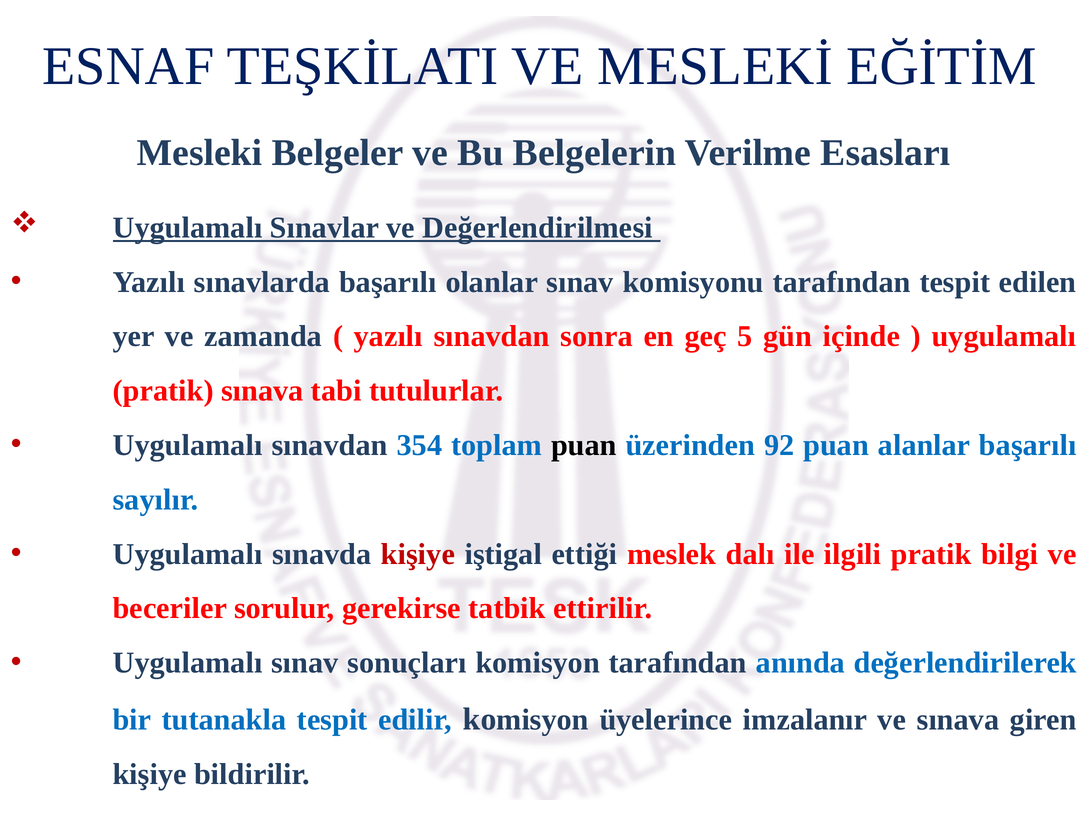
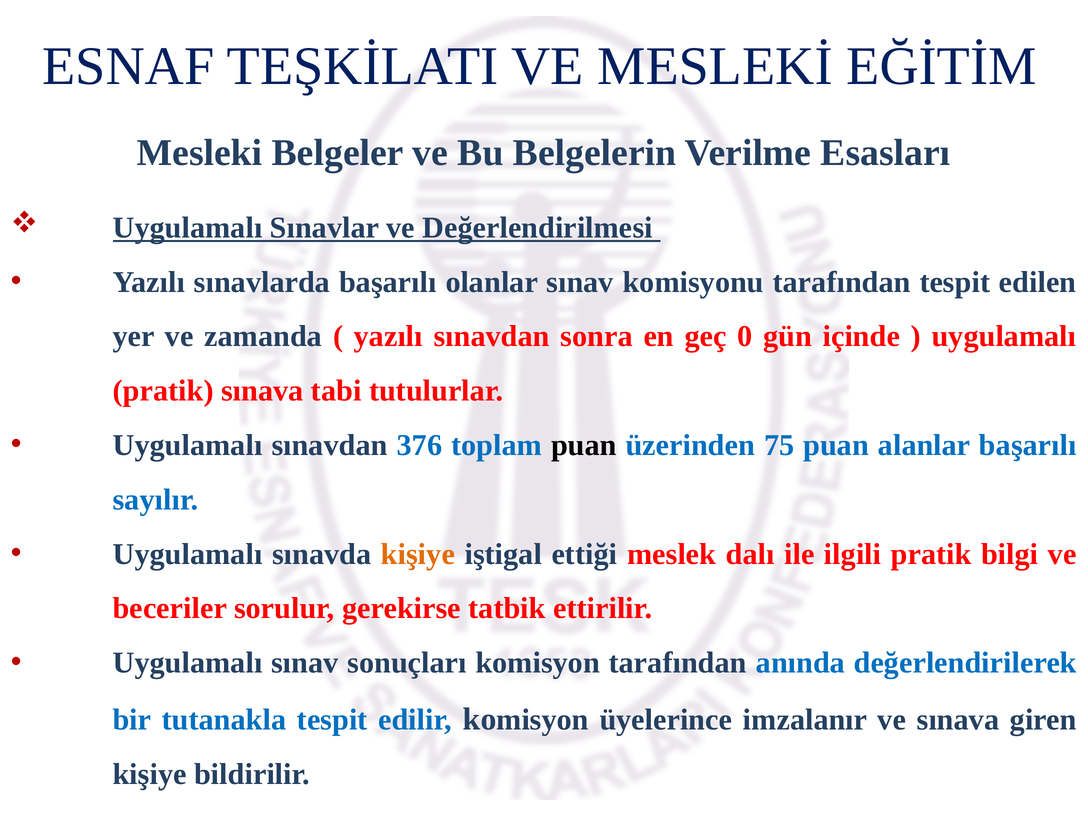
5: 5 -> 0
354: 354 -> 376
92: 92 -> 75
kişiye at (418, 554) colour: red -> orange
